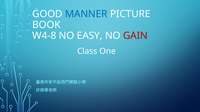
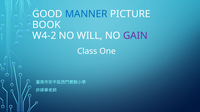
W4-8: W4-8 -> W4-2
EASY: EASY -> WILL
GAIN colour: red -> purple
